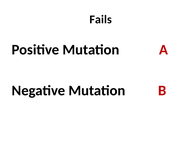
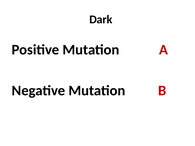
Fails: Fails -> Dark
